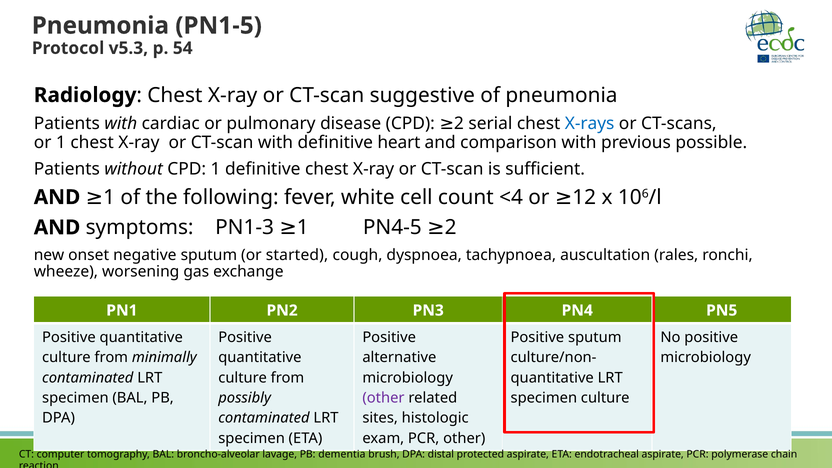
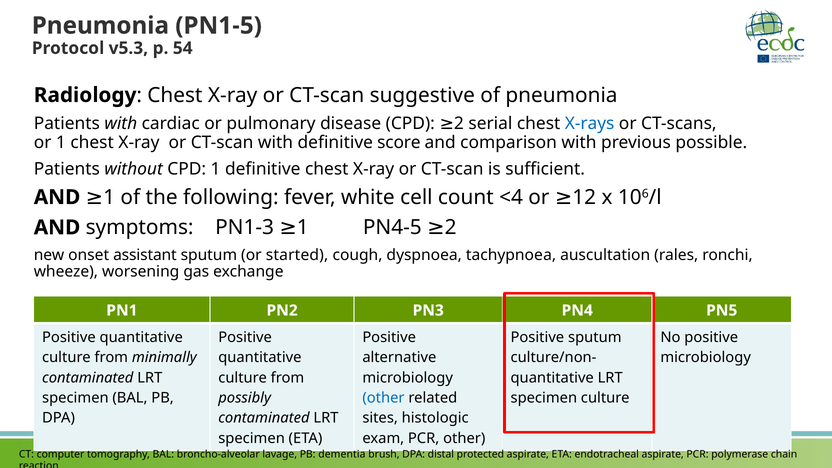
heart: heart -> score
negative: negative -> assistant
other at (383, 398) colour: purple -> blue
